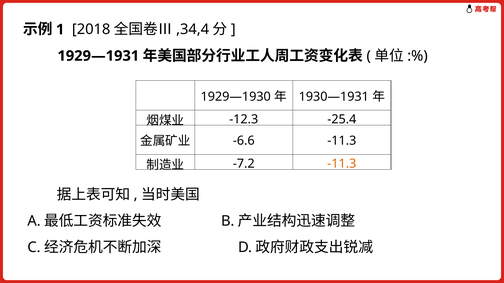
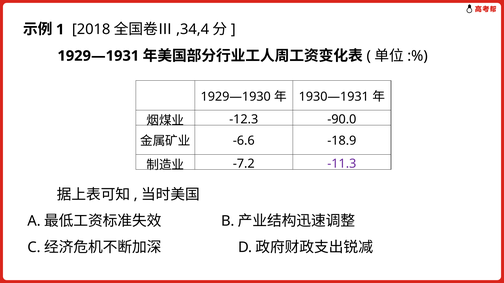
-25.4: -25.4 -> -90.0
-6.6 -11.3: -11.3 -> -18.9
-11.3 at (342, 164) colour: orange -> purple
